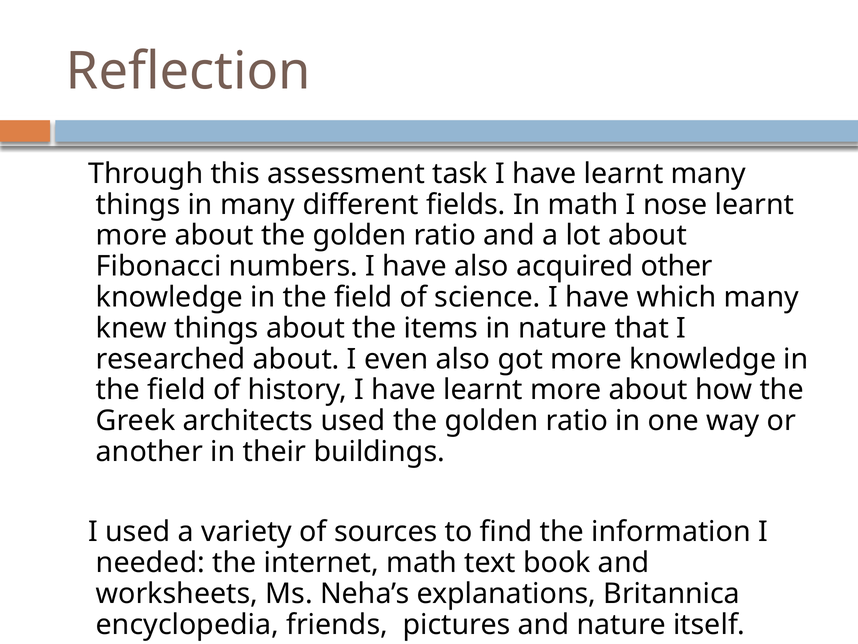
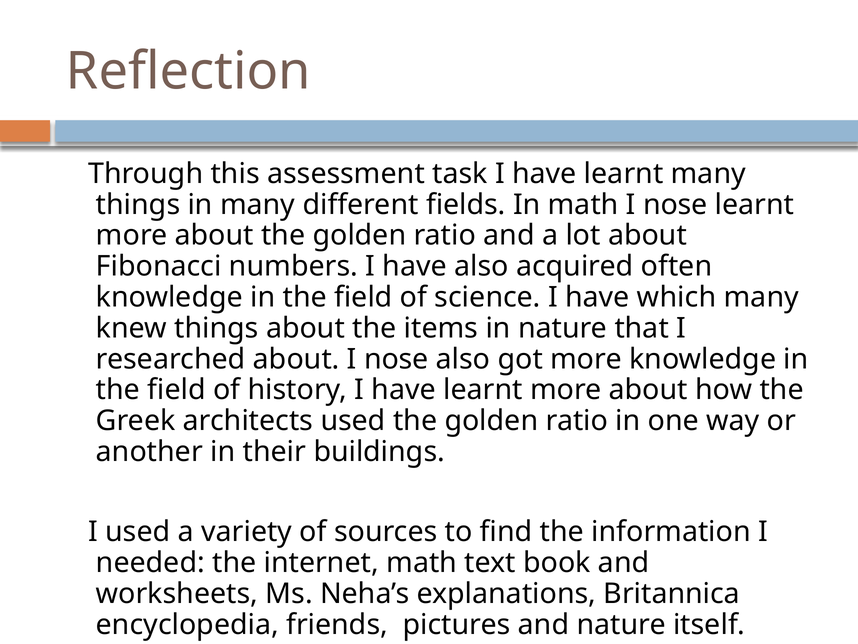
other: other -> often
about I even: even -> nose
